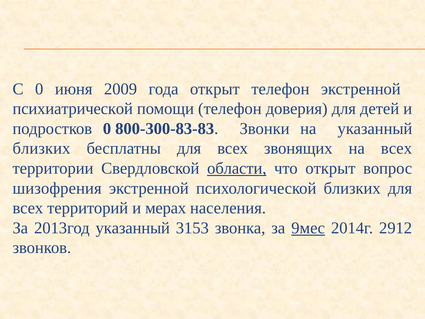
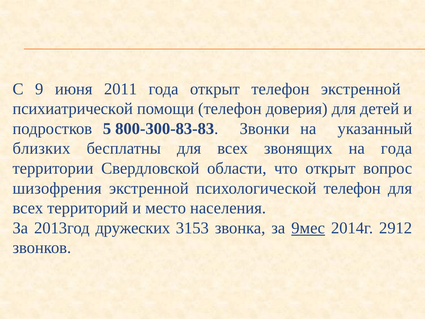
С 0: 0 -> 9
2009: 2009 -> 2011
подростков 0: 0 -> 5
на всех: всех -> года
области underline: present -> none
психологической близких: близких -> телефон
мерах: мерах -> место
2013год указанный: указанный -> дружеских
